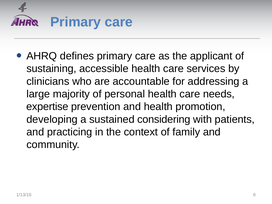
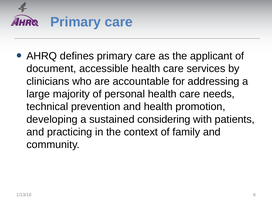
sustaining: sustaining -> document
expertise: expertise -> technical
